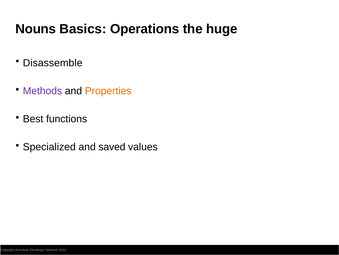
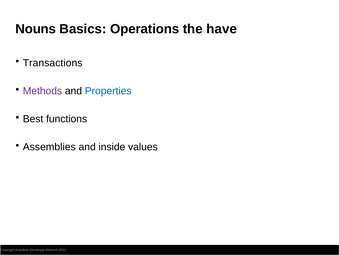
huge: huge -> have
Disassemble: Disassemble -> Transactions
Properties colour: orange -> blue
Specialized: Specialized -> Assemblies
saved: saved -> inside
